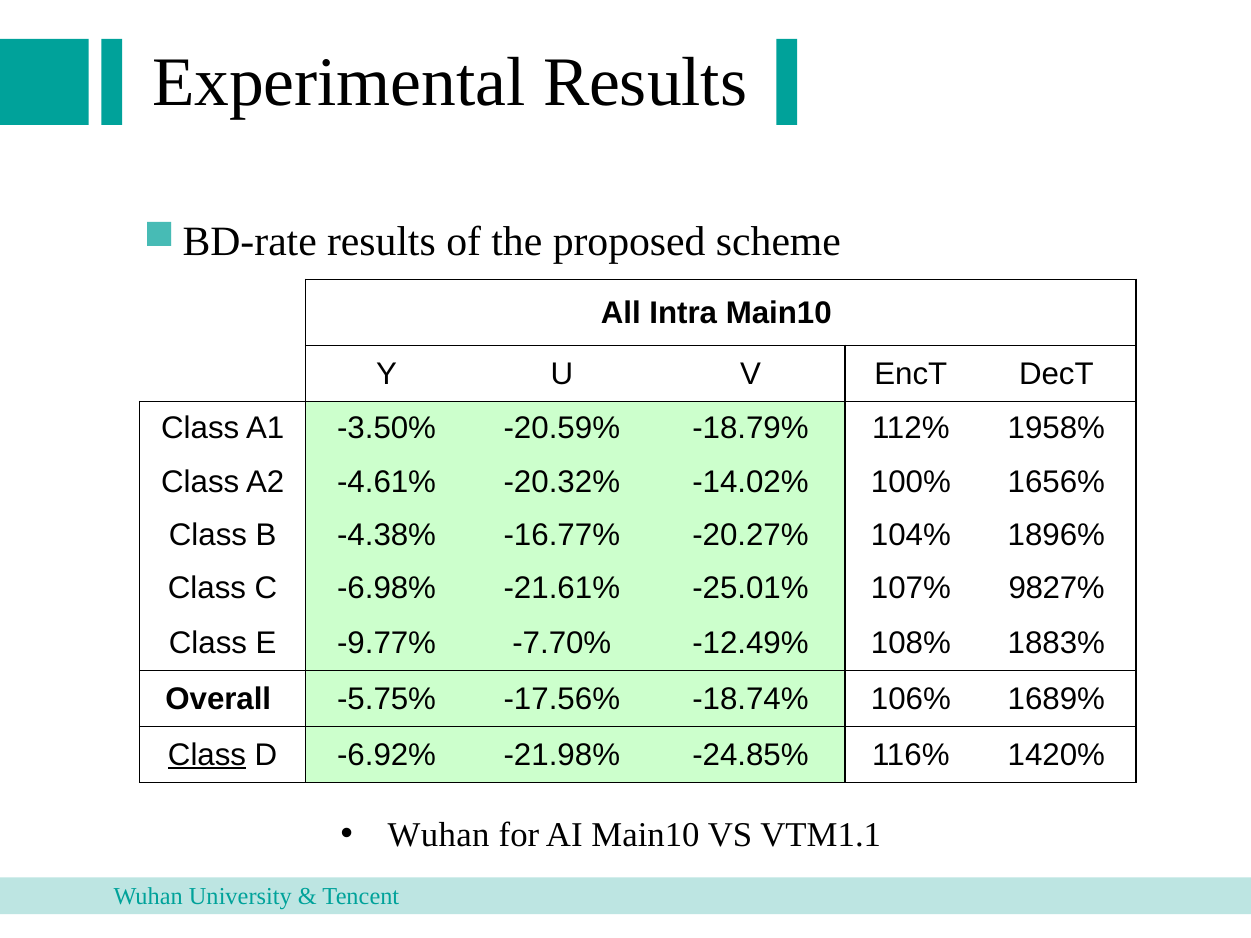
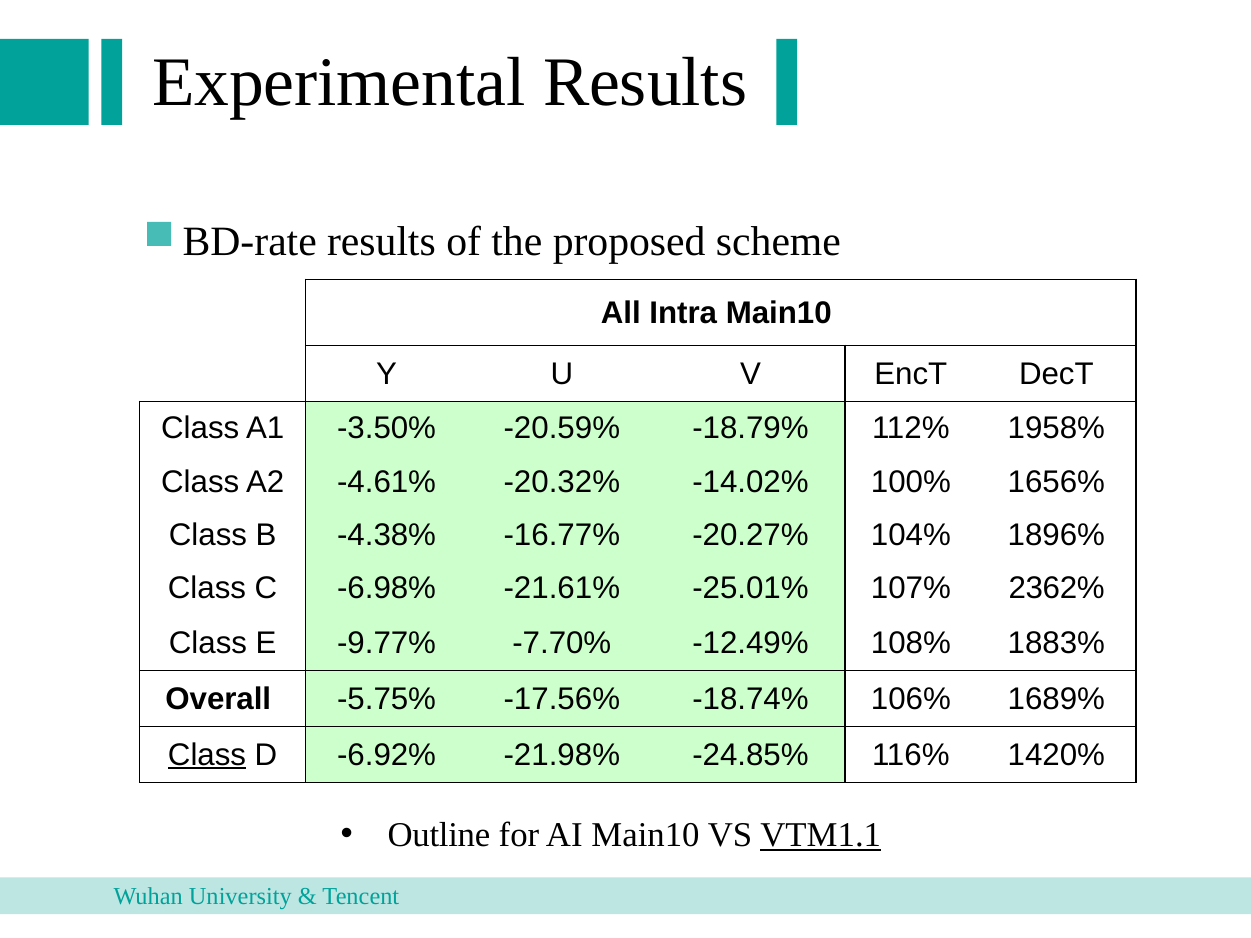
9827%: 9827% -> 2362%
Wuhan at (439, 835): Wuhan -> Outline
VTM1.1 underline: none -> present
